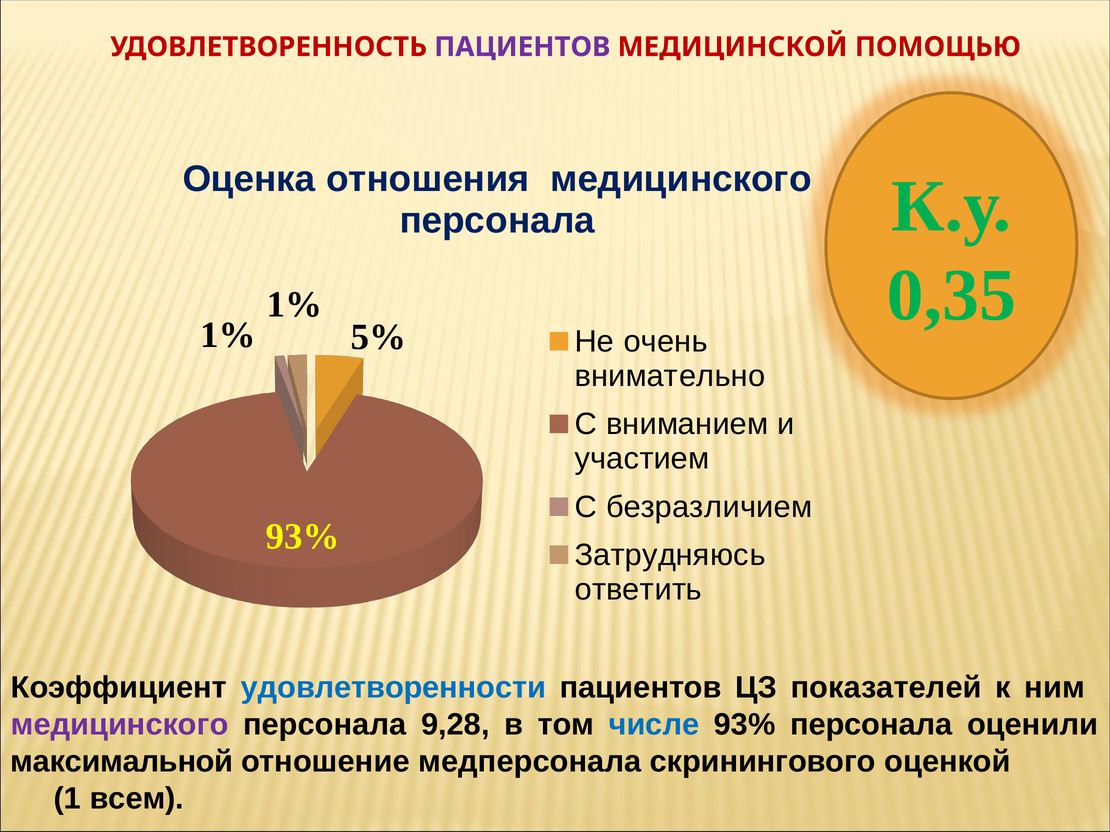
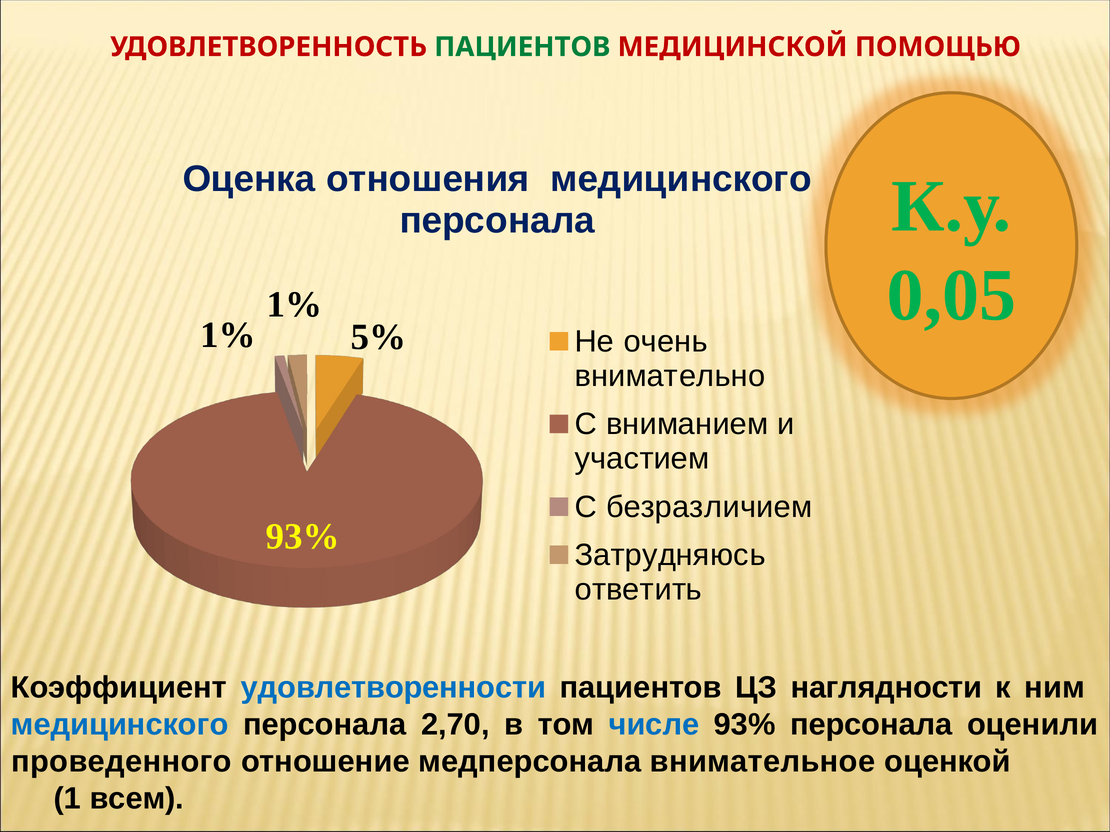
ПАЦИЕНТОВ at (522, 47) colour: purple -> green
0,35: 0,35 -> 0,05
показателей: показателей -> наглядности
медицинского at (120, 725) colour: purple -> blue
9,28: 9,28 -> 2,70
максимальной: максимальной -> проведенного
скринингового: скринингового -> внимательное
